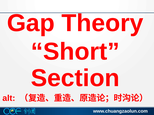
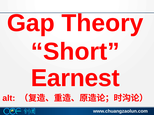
Section: Section -> Earnest
